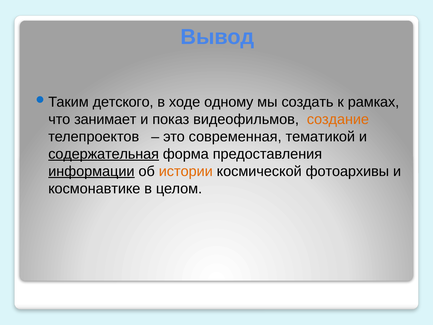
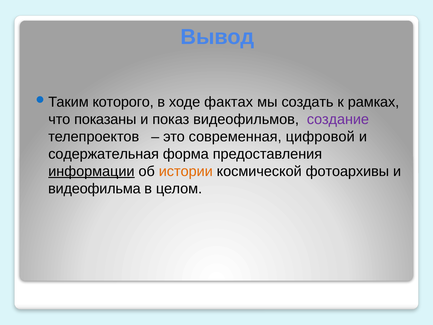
детского: детского -> которого
одному: одному -> фактах
занимает: занимает -> показаны
создание colour: orange -> purple
тематикой: тематикой -> цифровой
содержательная underline: present -> none
космонавтике: космонавтике -> видеофильма
